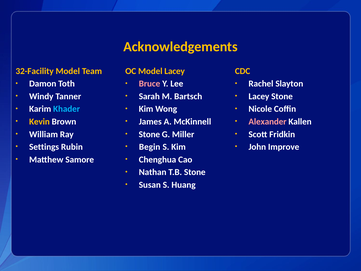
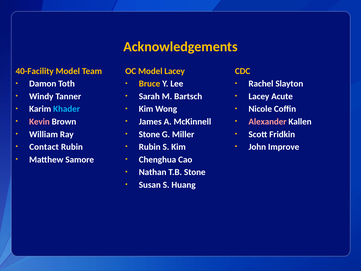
32-Facility: 32-Facility -> 40-Facility
Bruce colour: pink -> yellow
Lacey Stone: Stone -> Acute
Kevin colour: yellow -> pink
Settings: Settings -> Contact
Begin at (150, 147): Begin -> Rubin
